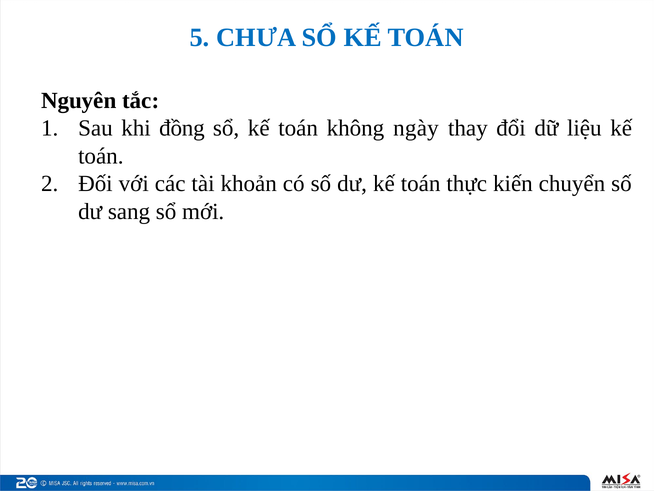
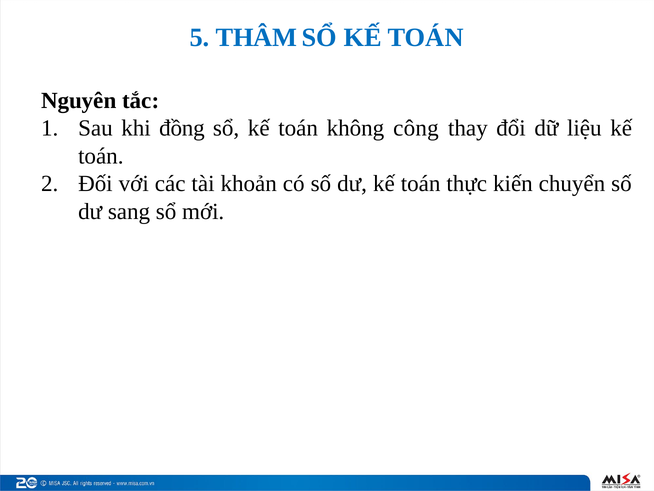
CHƯA: CHƯA -> THÂM
ngày: ngày -> công
